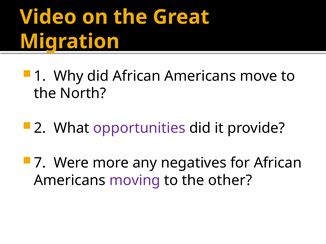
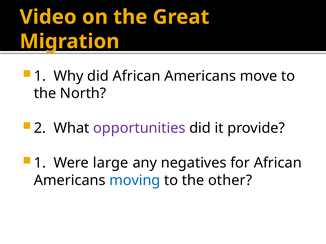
7 at (40, 163): 7 -> 1
more: more -> large
moving colour: purple -> blue
